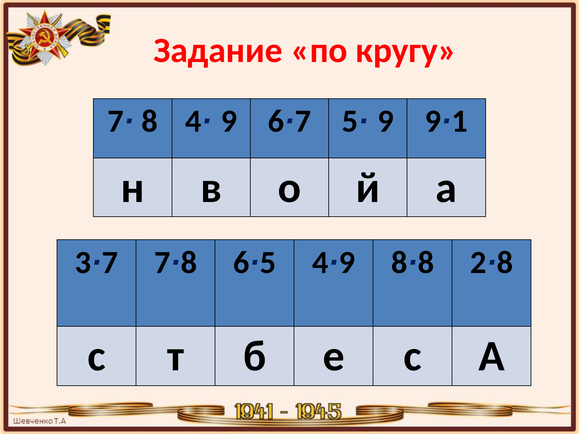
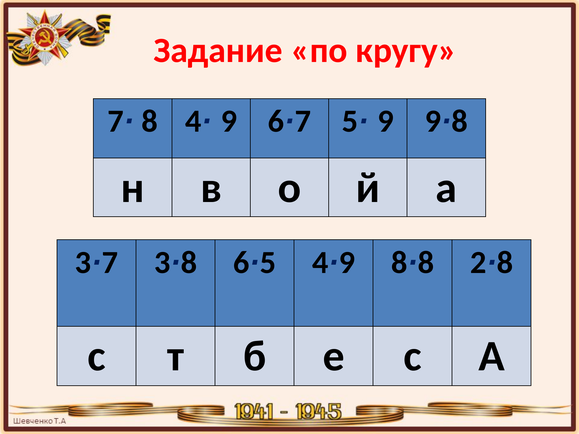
1 at (460, 121): 1 -> 8
7 at (162, 263): 7 -> 3
